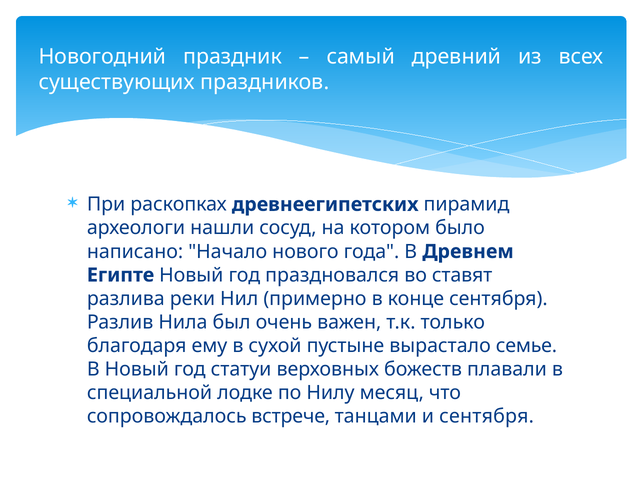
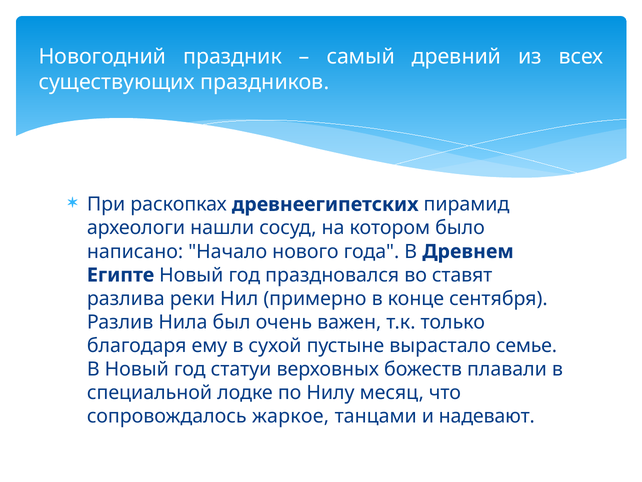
встрече: встрече -> жаркое
и сентября: сентября -> надевают
